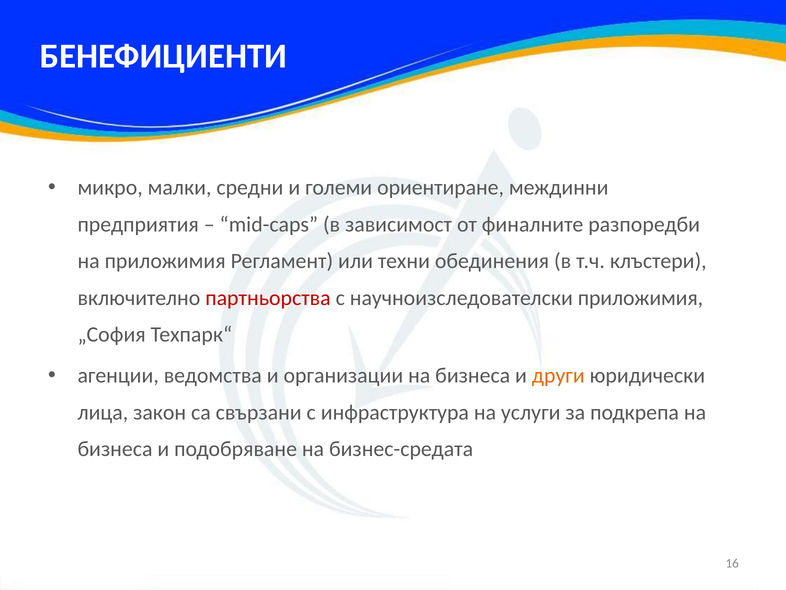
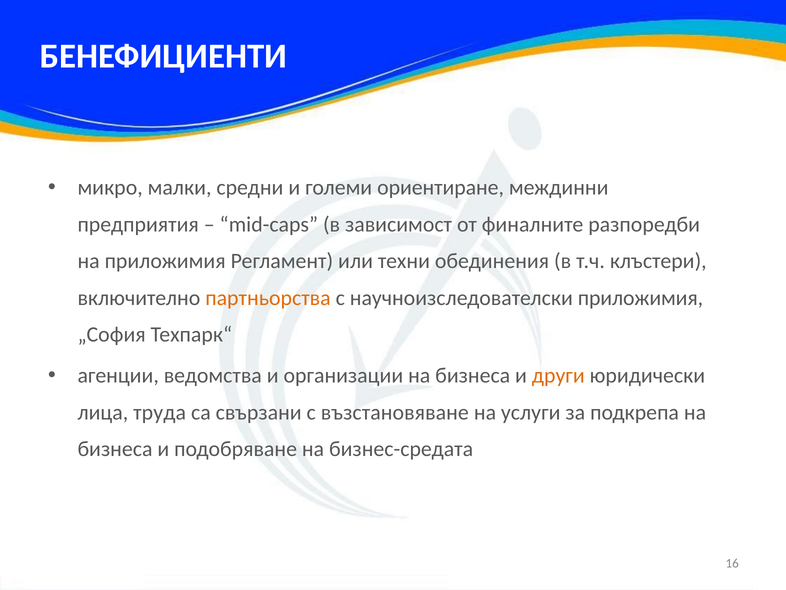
партньорства colour: red -> orange
закон: закон -> труда
инфраструктура: инфраструктура -> възстановяване
